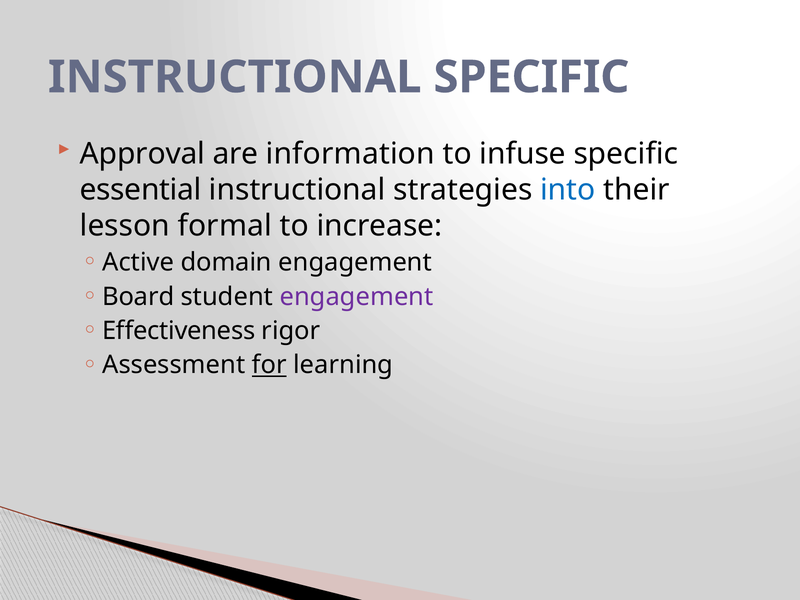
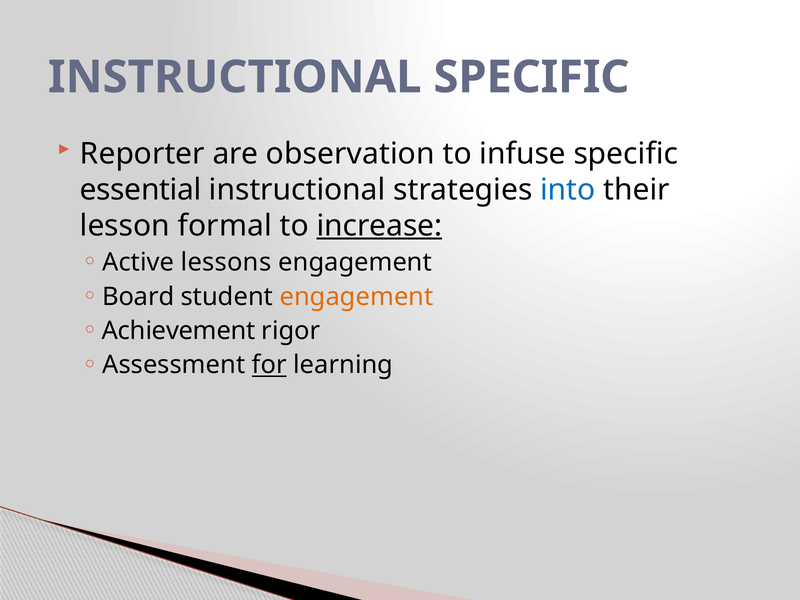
Approval: Approval -> Reporter
information: information -> observation
increase underline: none -> present
domain: domain -> lessons
engagement at (357, 297) colour: purple -> orange
Effectiveness: Effectiveness -> Achievement
